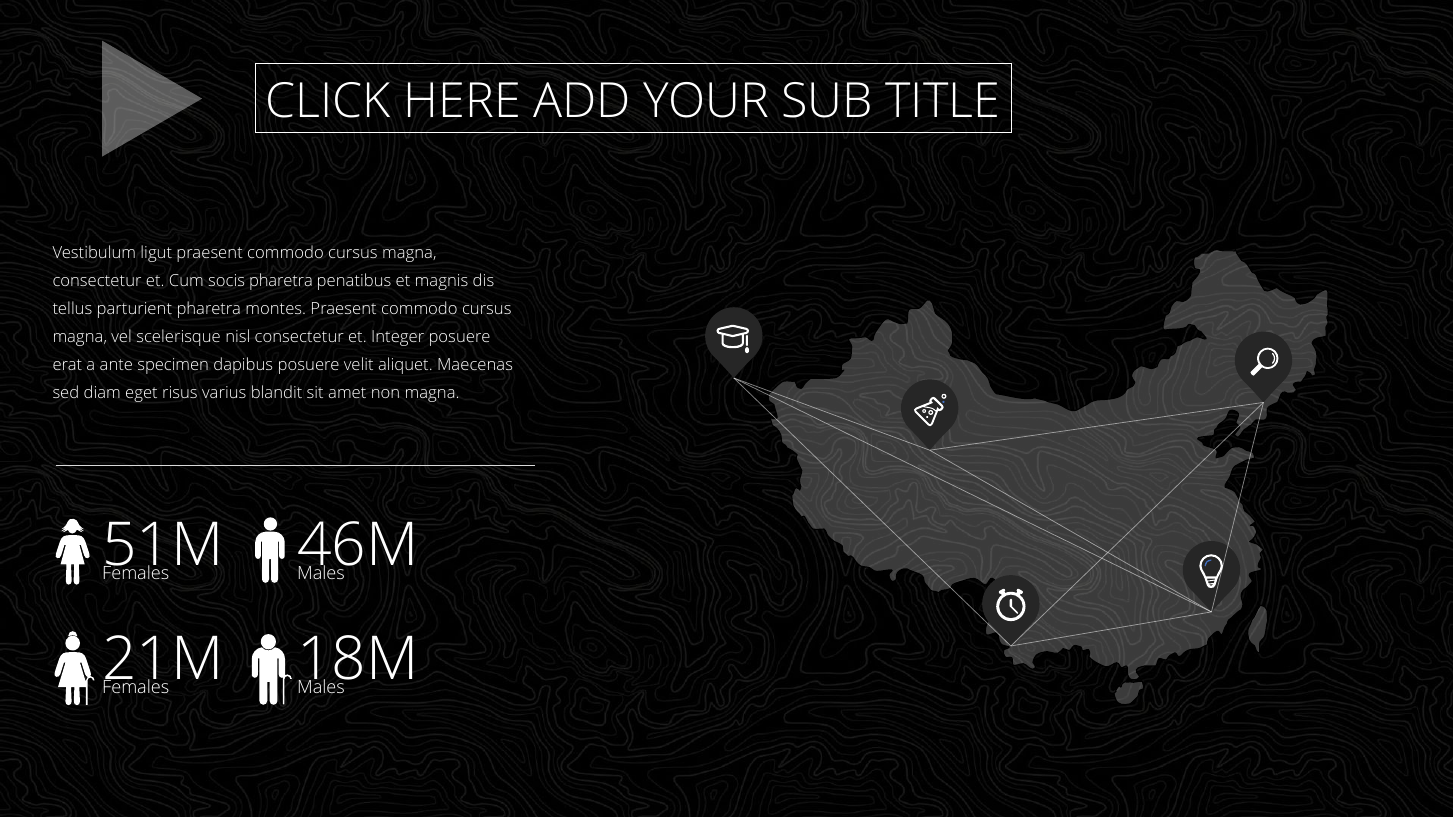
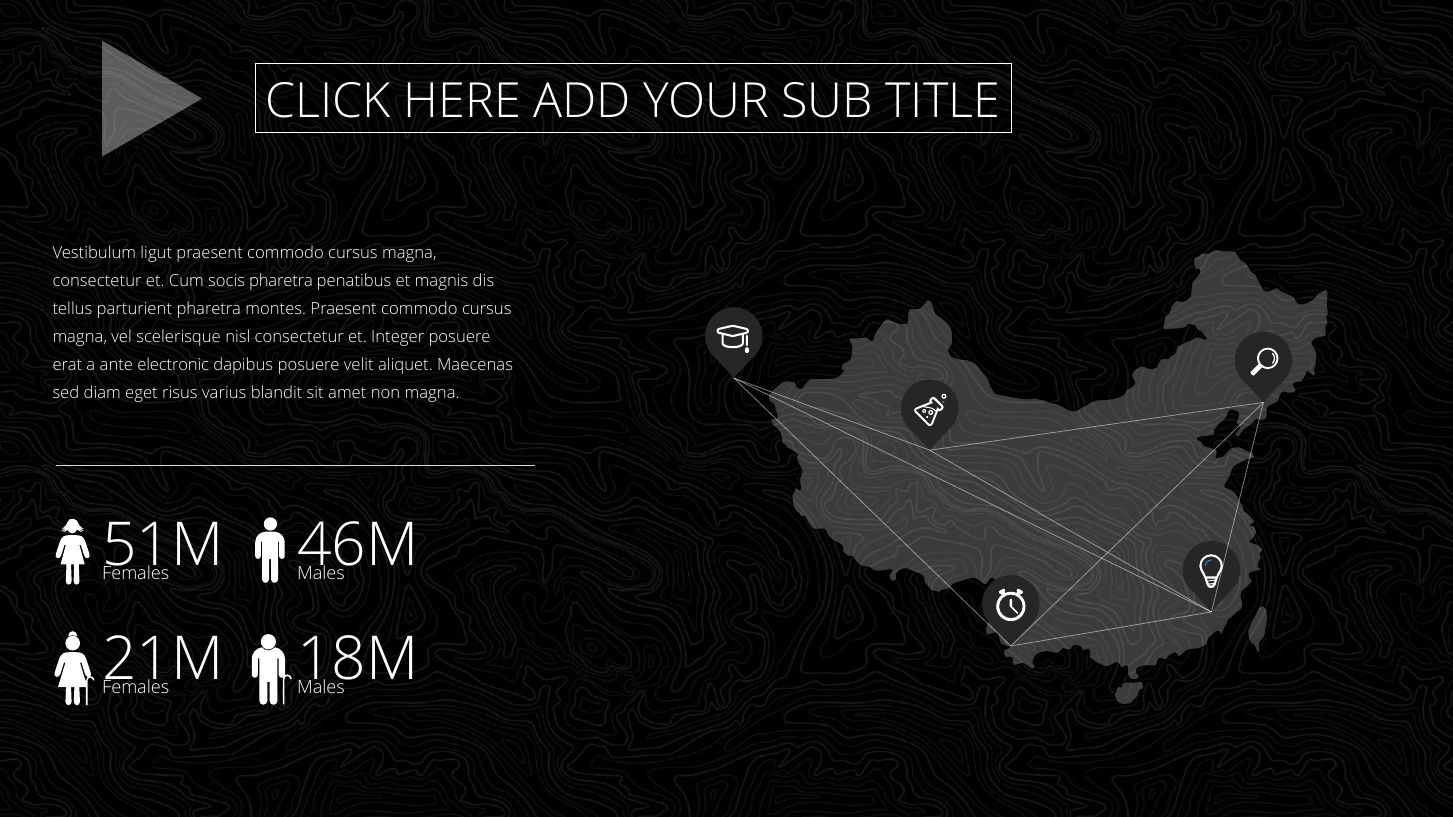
specimen: specimen -> electronic
